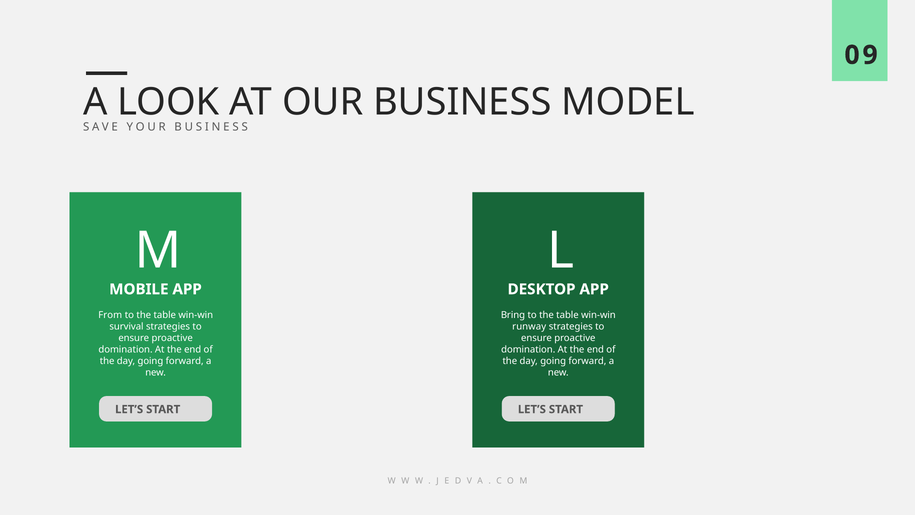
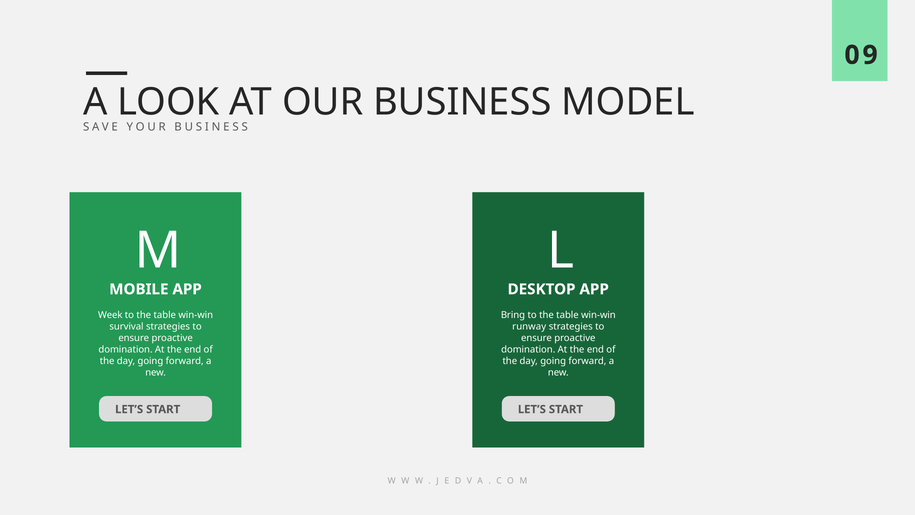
From: From -> Week
